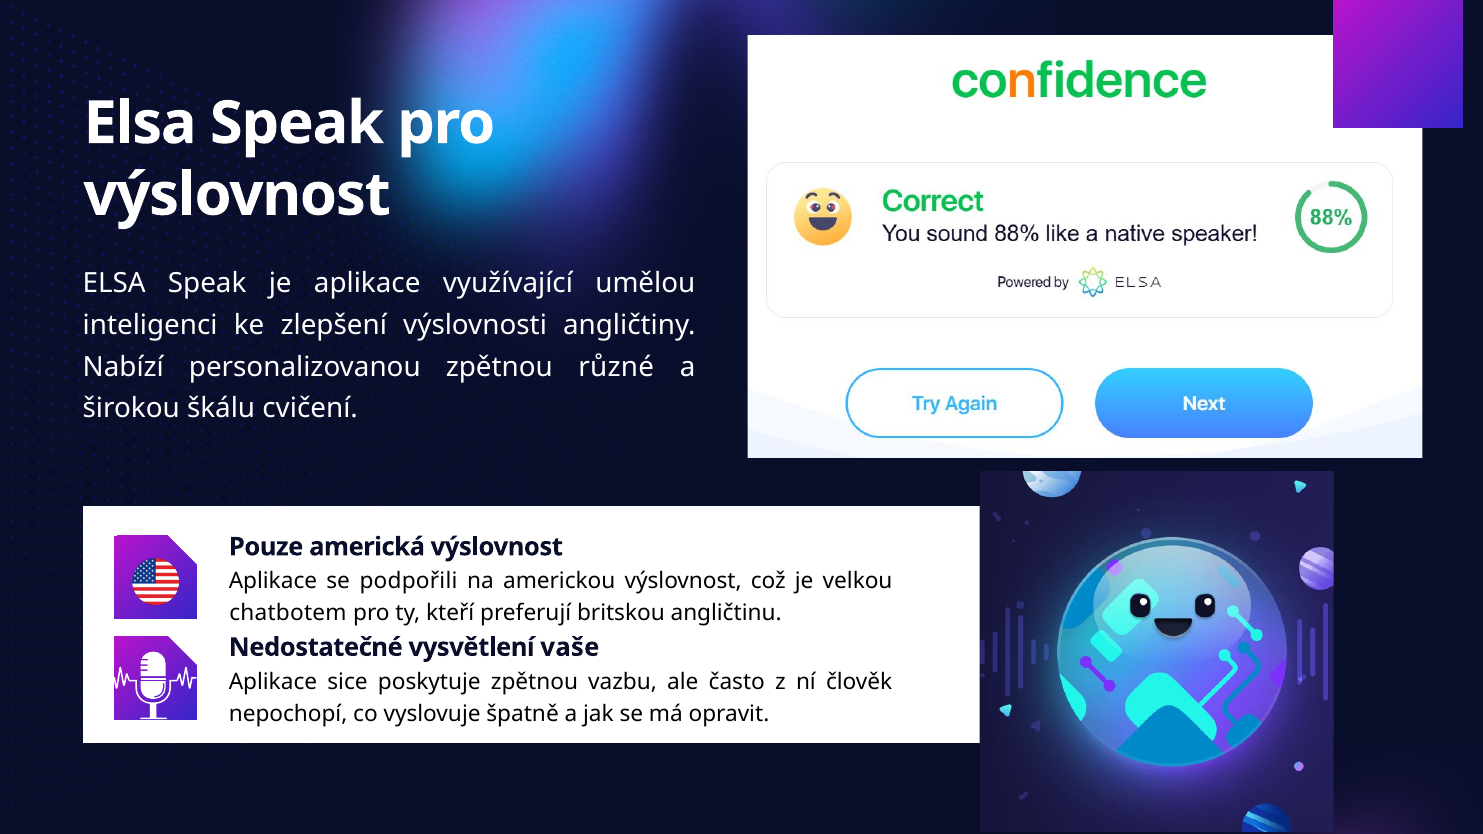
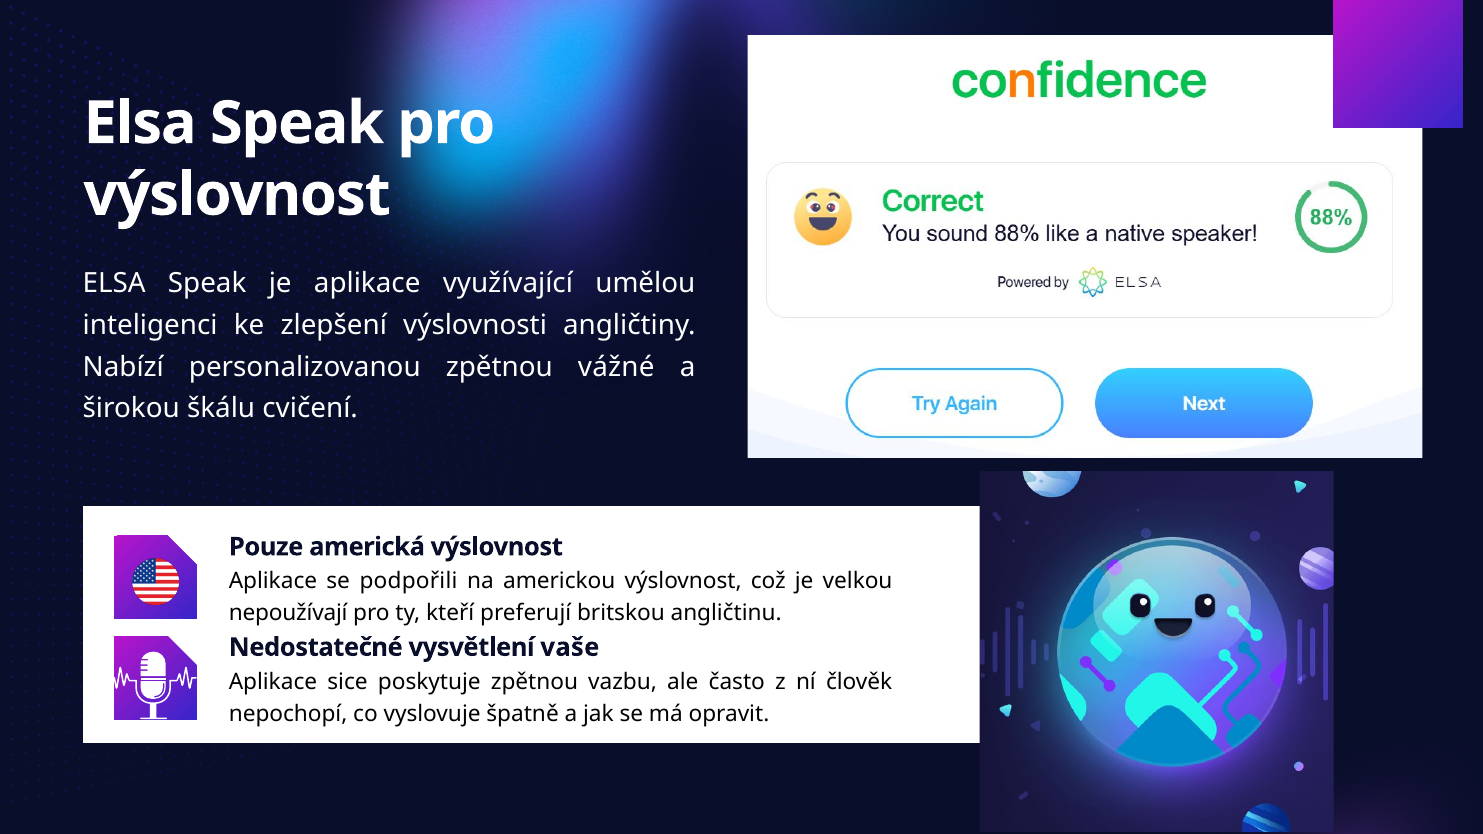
různé: různé -> vážné
chatbotem: chatbotem -> nepoužívají
